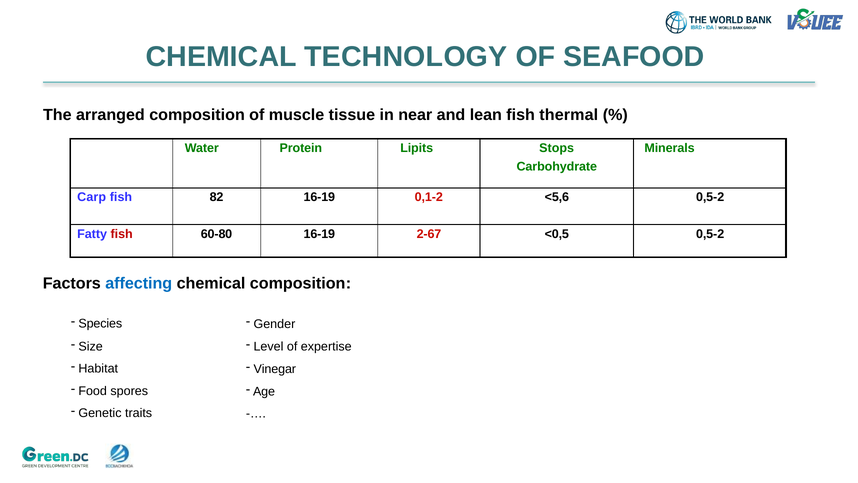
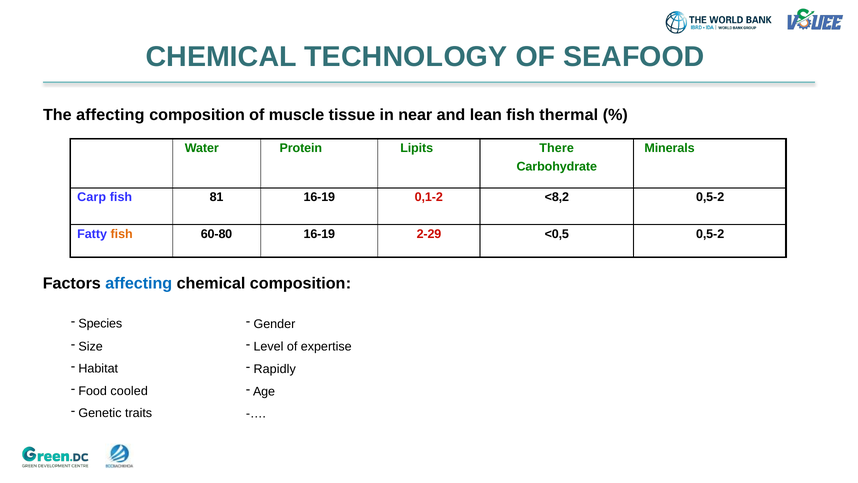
The arranged: arranged -> affecting
Stops: Stops -> There
82: 82 -> 81
<5,6: <5,6 -> <8,2
fish at (122, 234) colour: red -> orange
2-67: 2-67 -> 2-29
Vinegar: Vinegar -> Rapidly
spores: spores -> cooled
